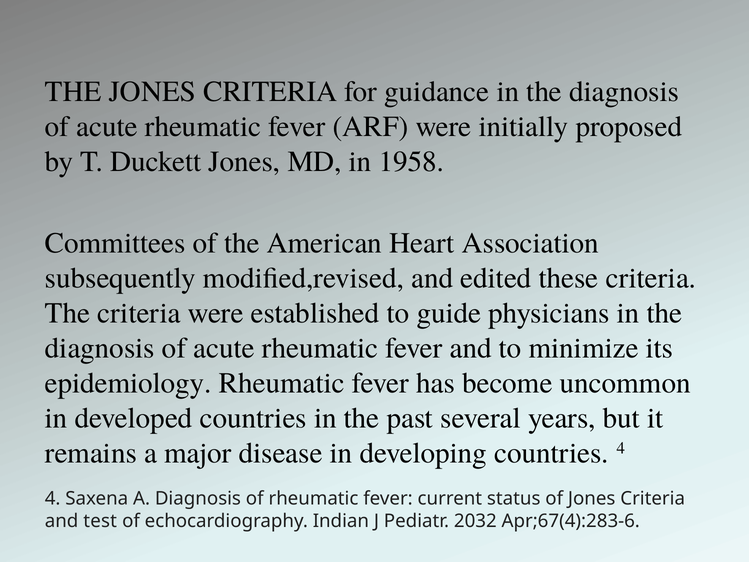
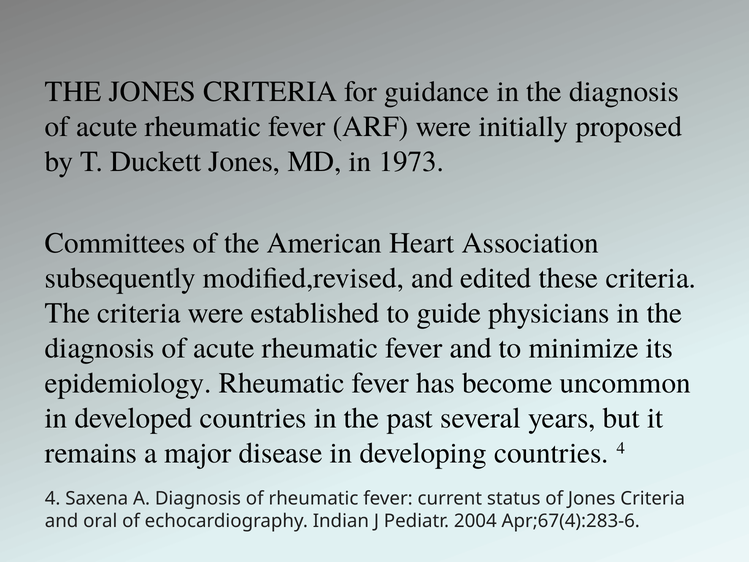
1958: 1958 -> 1973
test: test -> oral
2032: 2032 -> 2004
